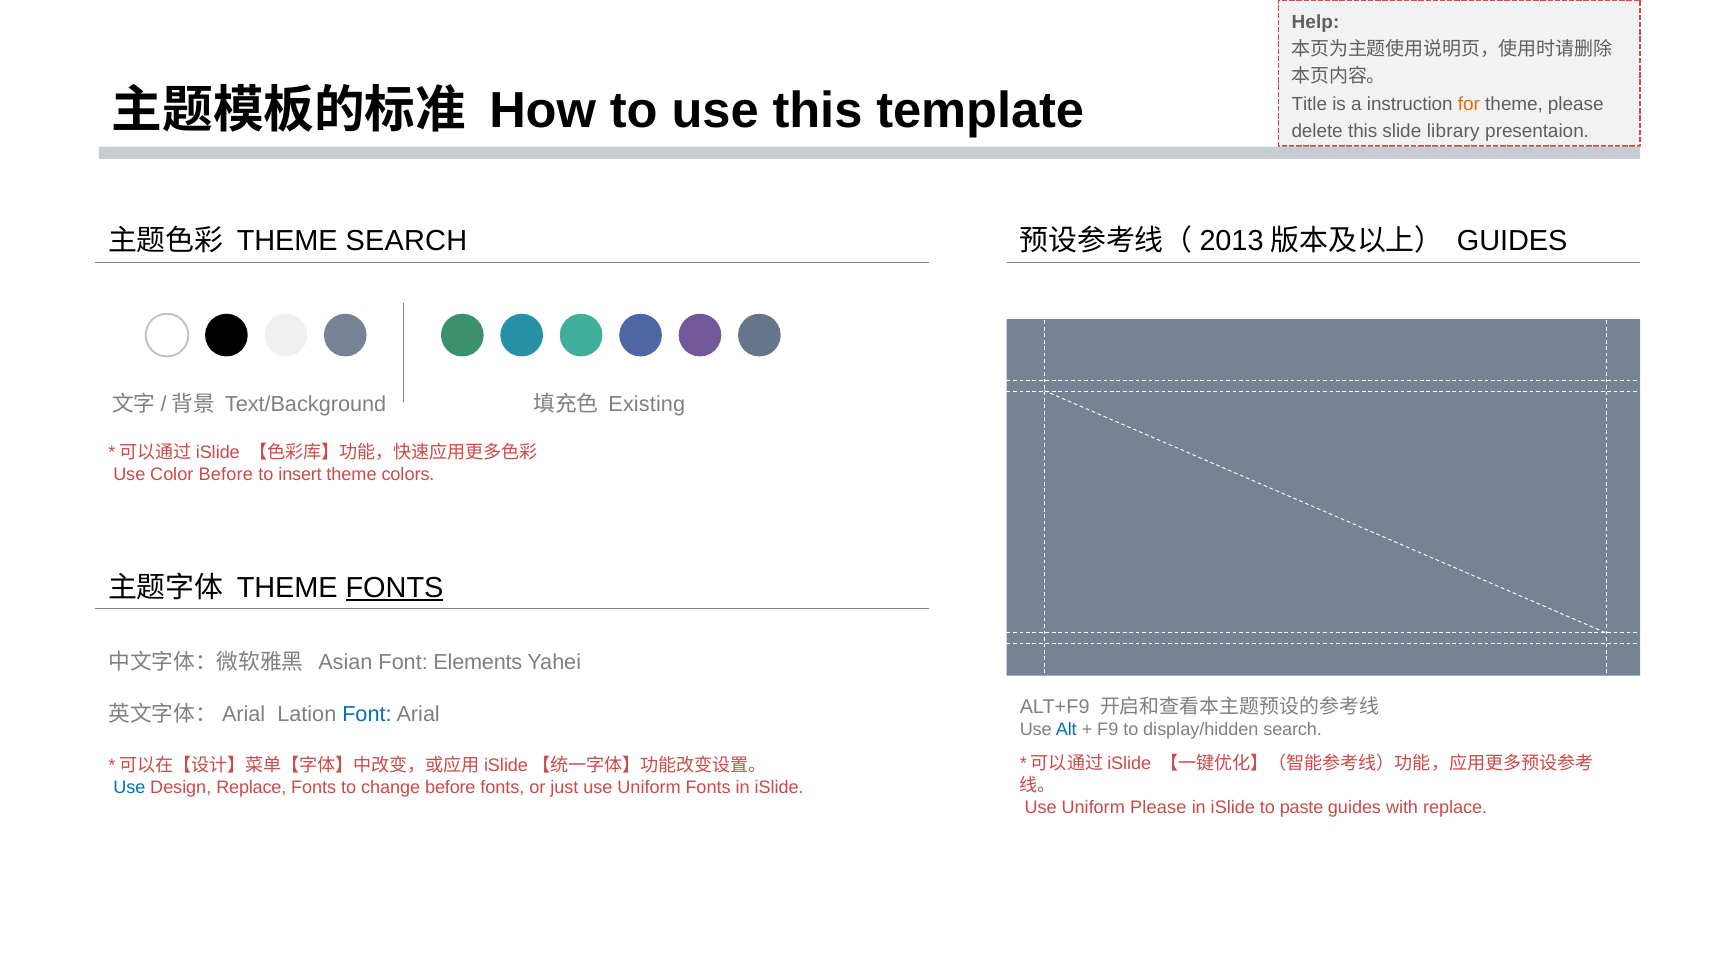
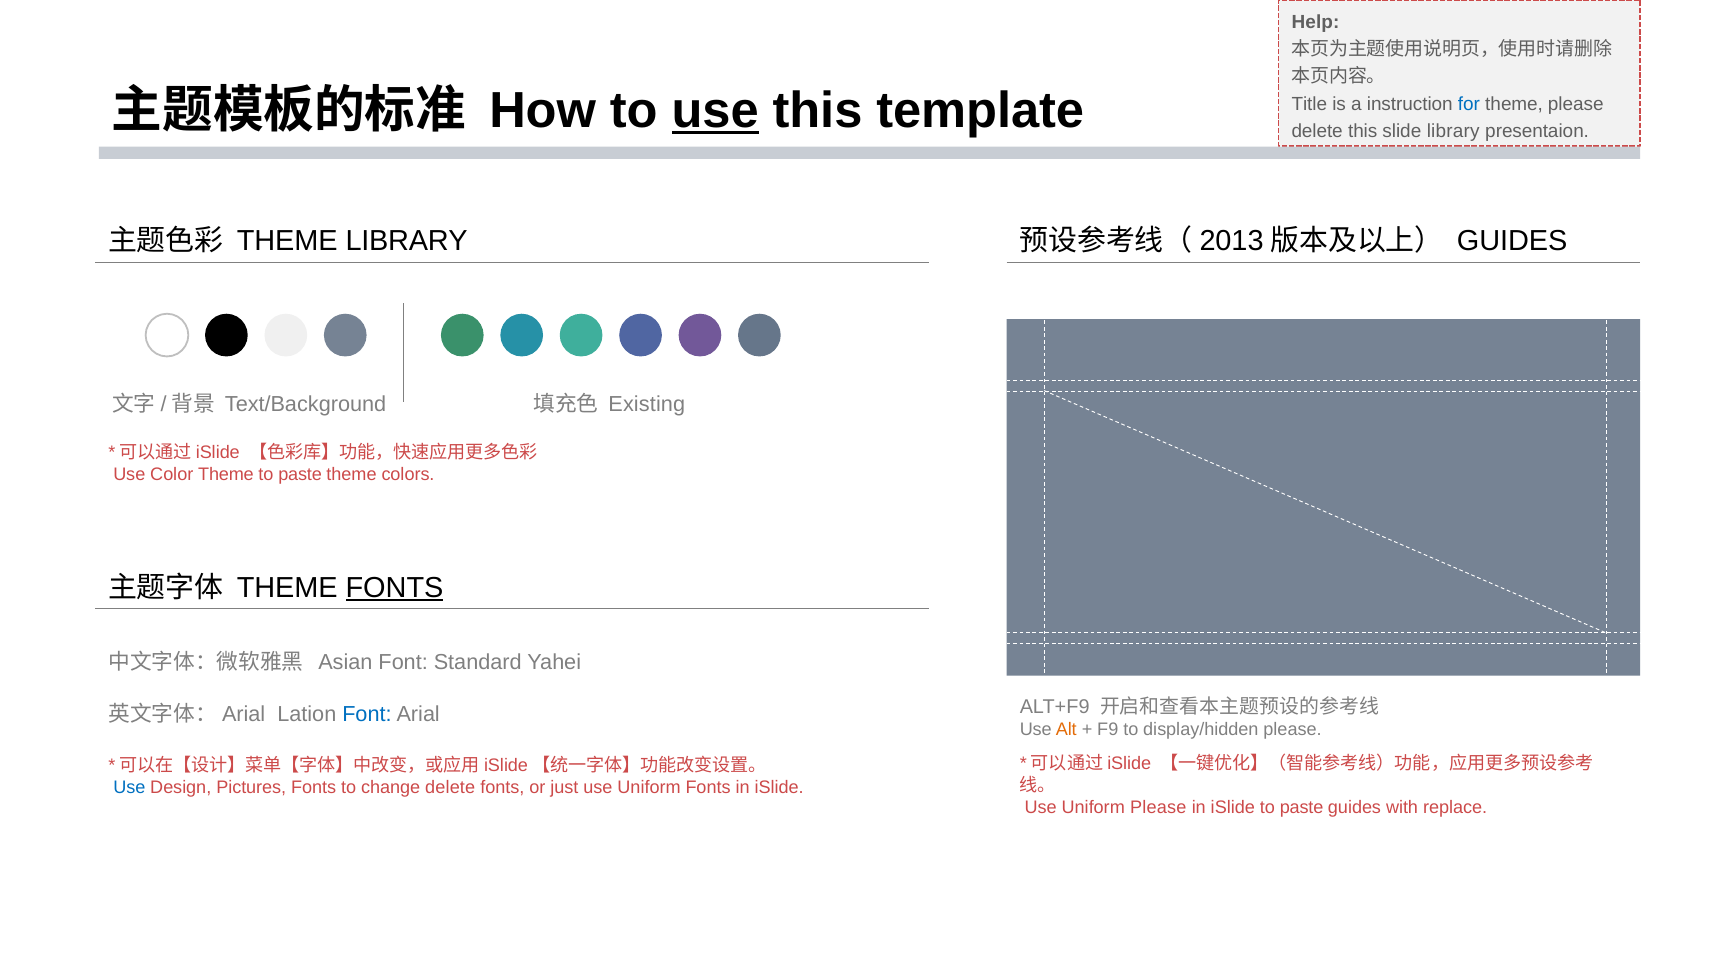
use at (715, 111) underline: none -> present
for colour: orange -> blue
THEME SEARCH: SEARCH -> LIBRARY
Color Before: Before -> Theme
insert at (300, 474): insert -> paste
Elements: Elements -> Standard
Alt colour: blue -> orange
display/hidden search: search -> please
Design Replace: Replace -> Pictures
change before: before -> delete
